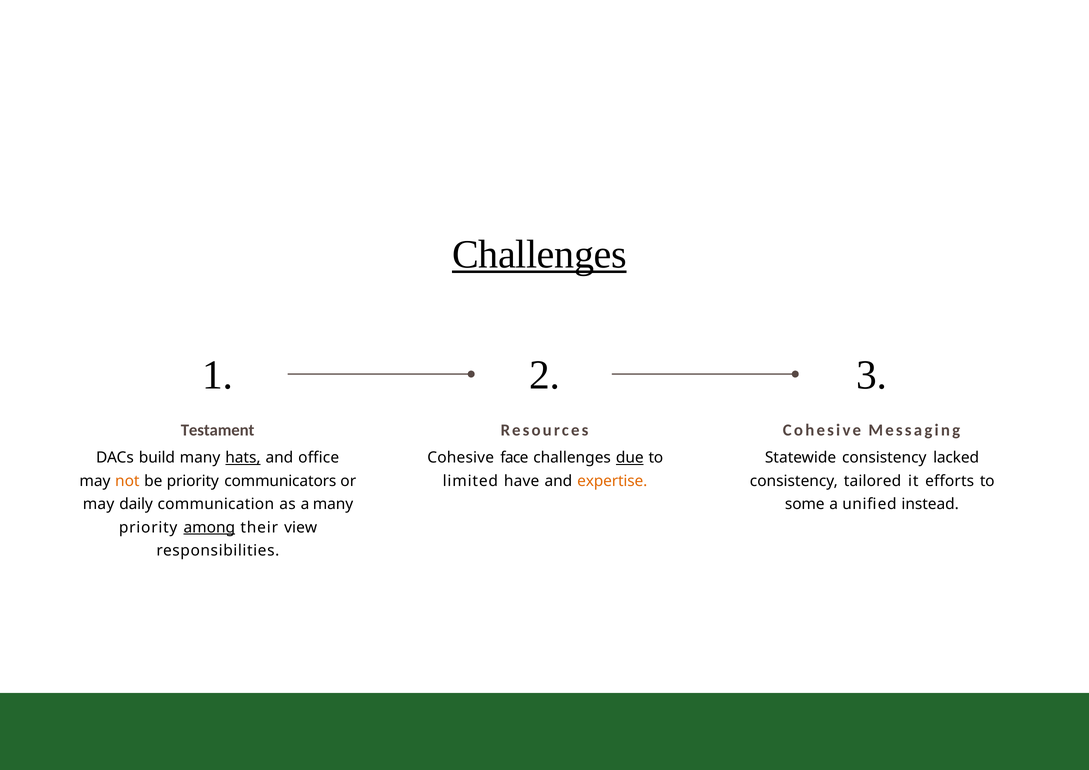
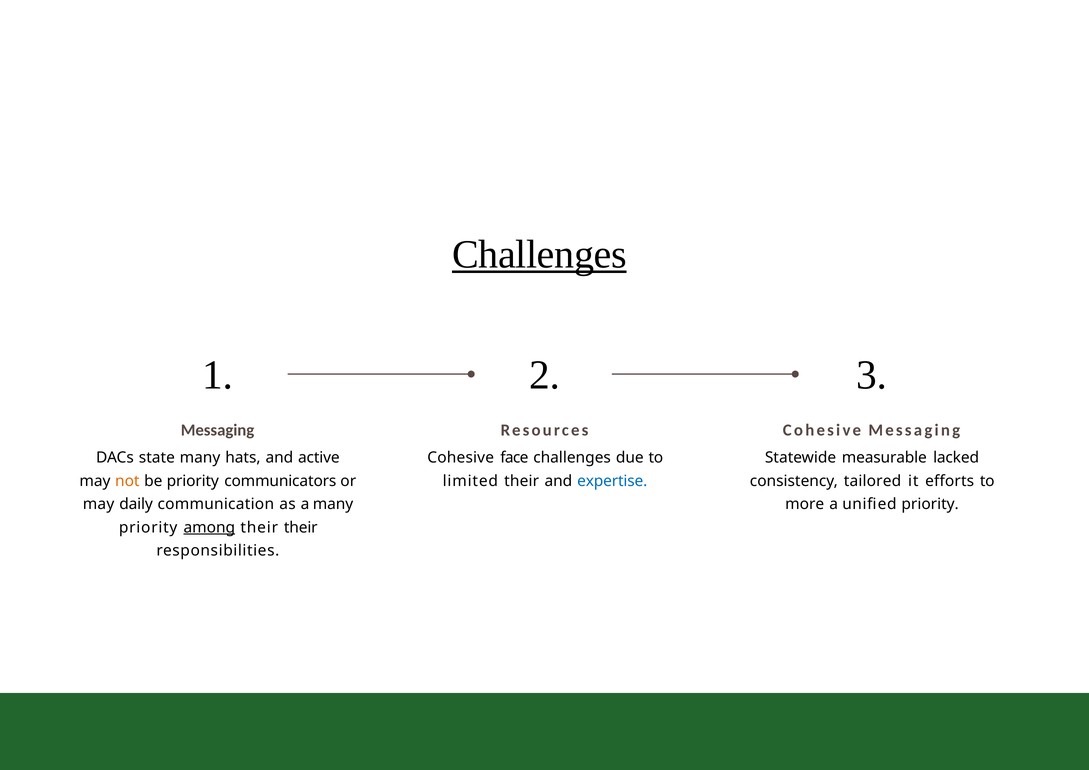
Testament at (218, 430): Testament -> Messaging
build: build -> state
hats underline: present -> none
office: office -> active
due underline: present -> none
Statewide consistency: consistency -> measurable
limited have: have -> their
expertise colour: orange -> blue
some: some -> more
unified instead: instead -> priority
their view: view -> their
